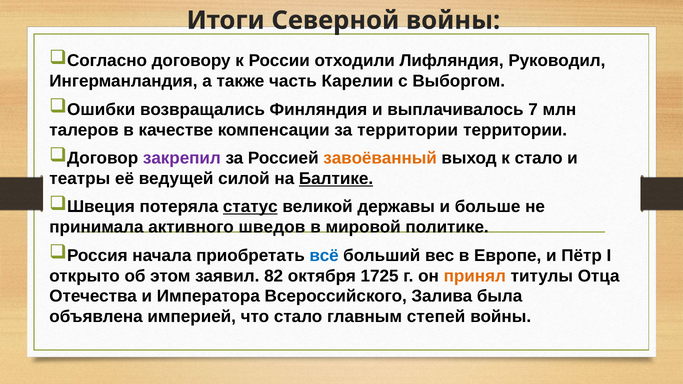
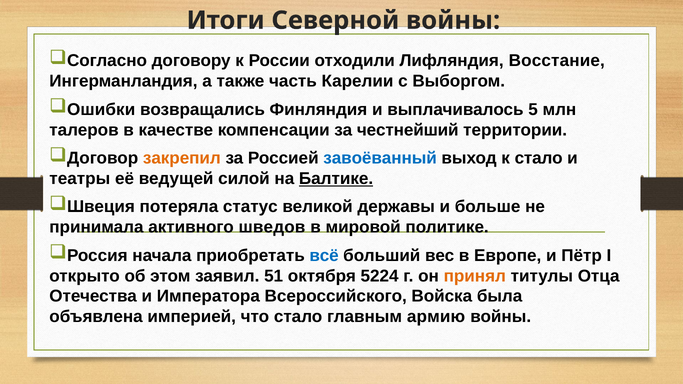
Руководил: Руководил -> Восстание
7: 7 -> 5
за территории: территории -> честнейший
закрепил colour: purple -> orange
завоёванный colour: orange -> blue
статус underline: present -> none
82: 82 -> 51
1725: 1725 -> 5224
Залива: Залива -> Войска
степей: степей -> армию
